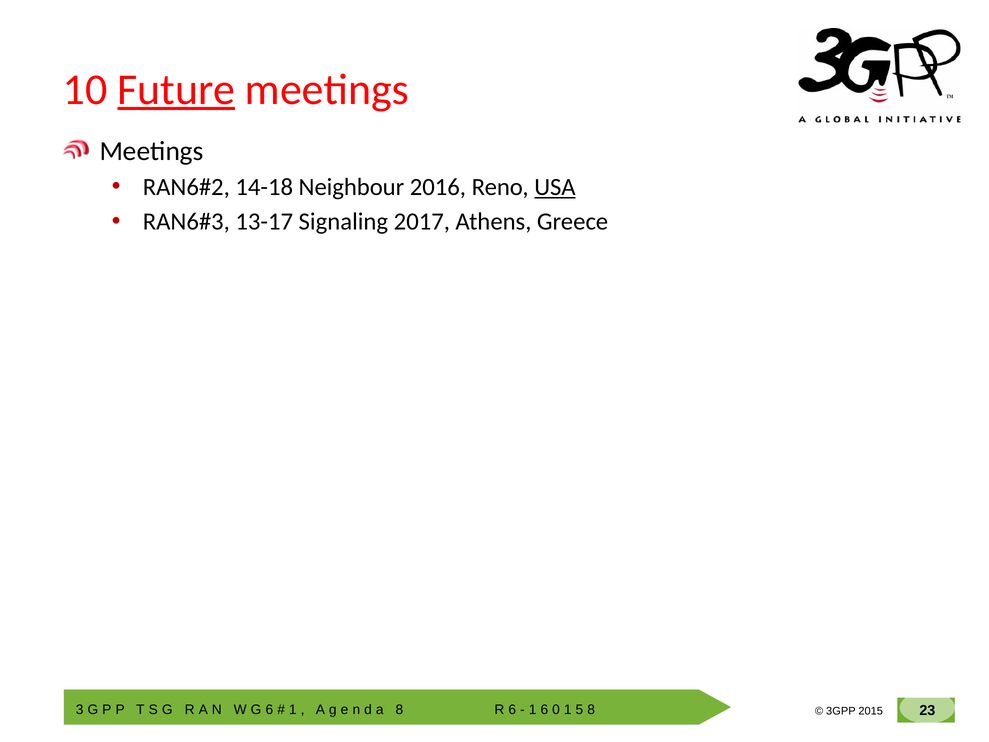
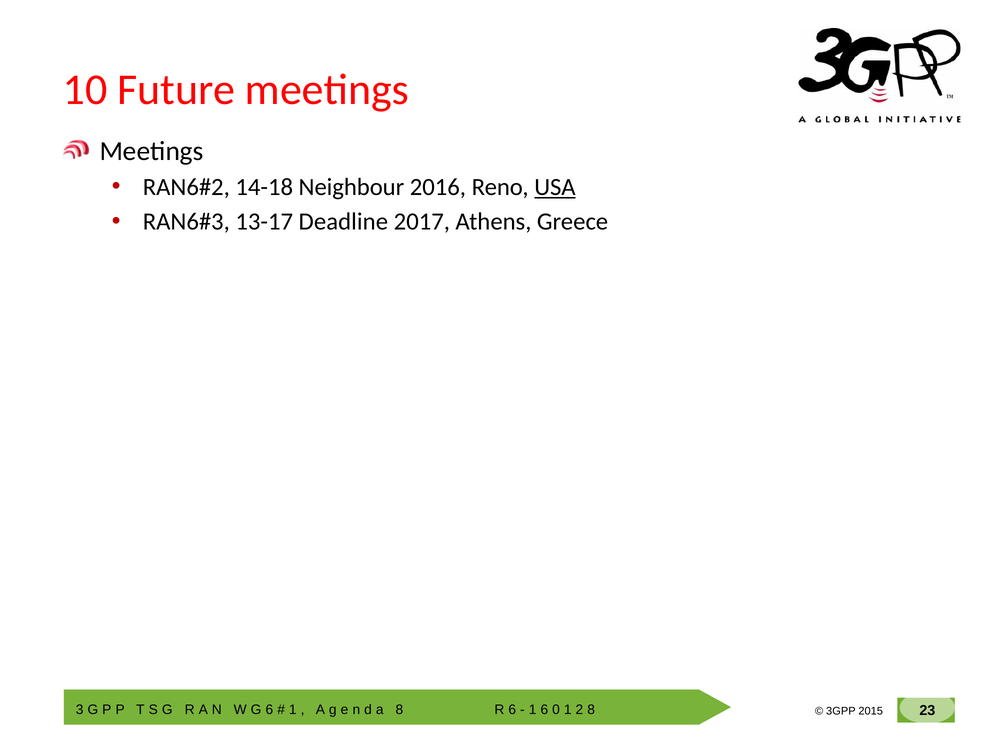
Future underline: present -> none
Signaling: Signaling -> Deadline
5: 5 -> 2
